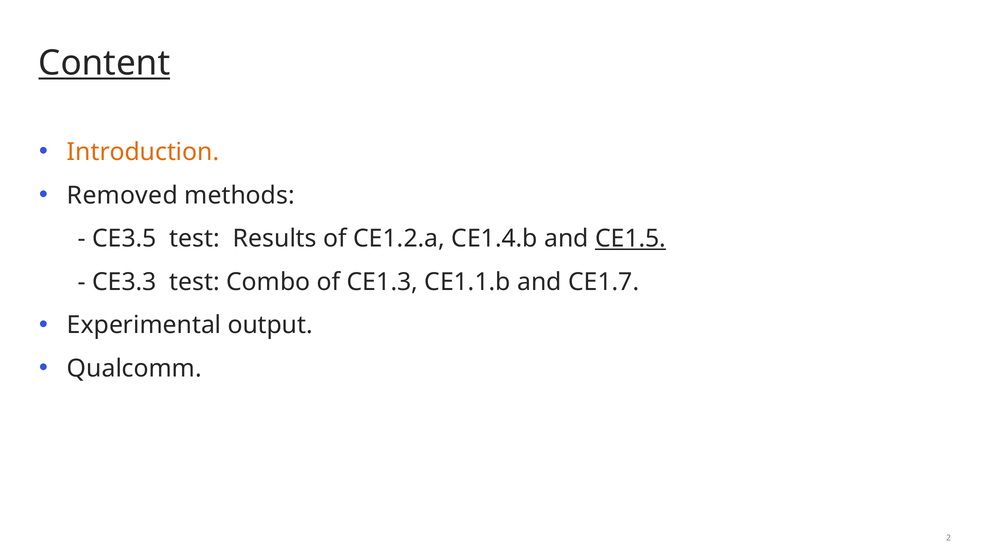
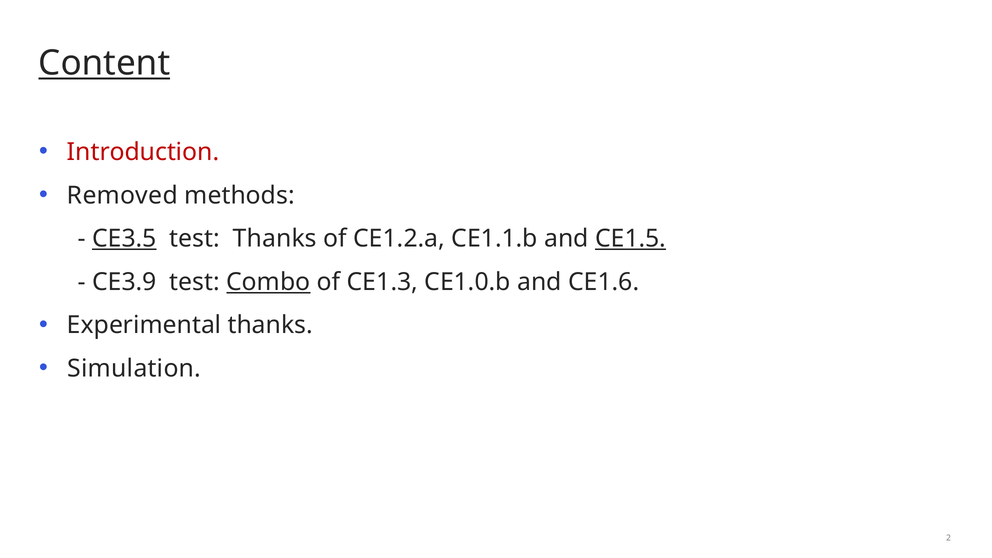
Introduction colour: orange -> red
CE3.5 underline: none -> present
test Results: Results -> Thanks
CE1.4.b: CE1.4.b -> CE1.1.b
CE3.3: CE3.3 -> CE3.9
Combo underline: none -> present
CE1.1.b: CE1.1.b -> CE1.0.b
CE1.7: CE1.7 -> CE1.6
Experimental output: output -> thanks
Qualcomm: Qualcomm -> Simulation
